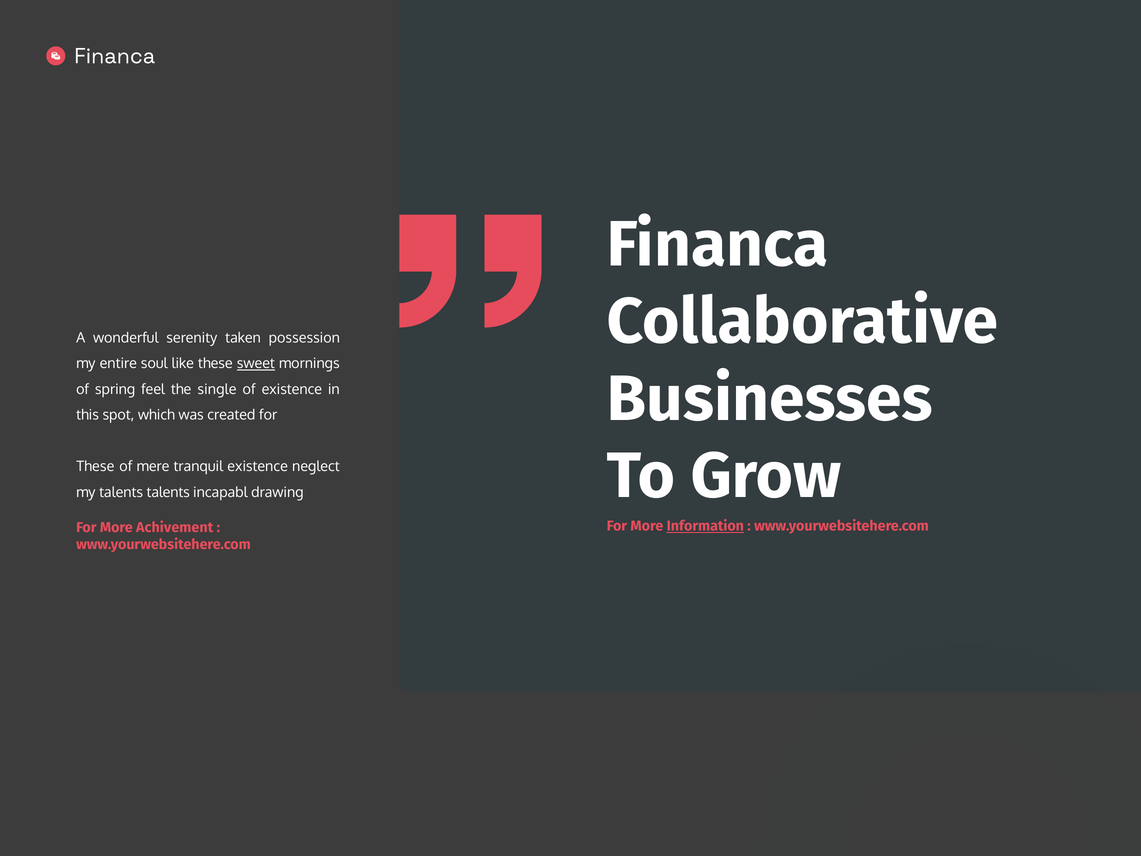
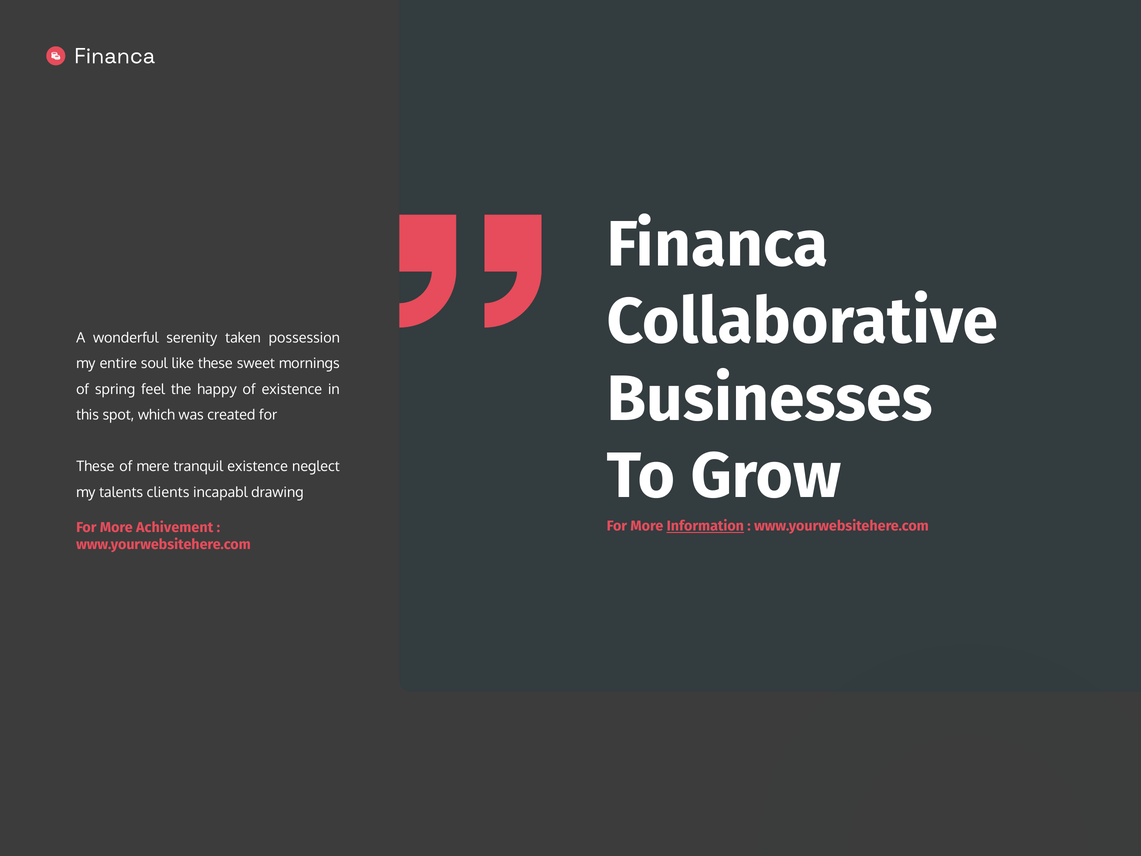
sweet underline: present -> none
single: single -> happy
talents talents: talents -> clients
